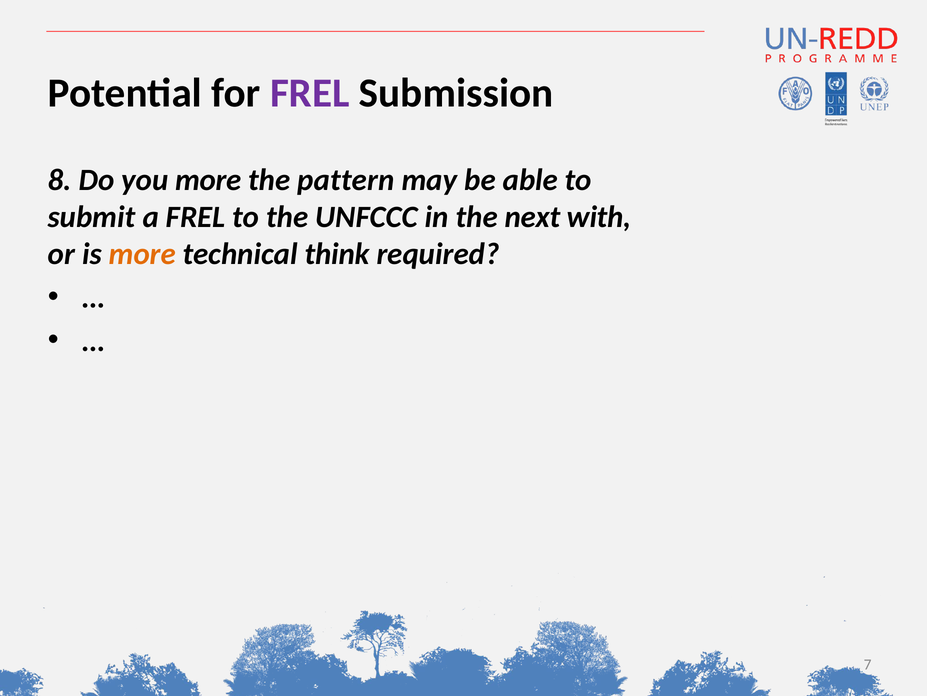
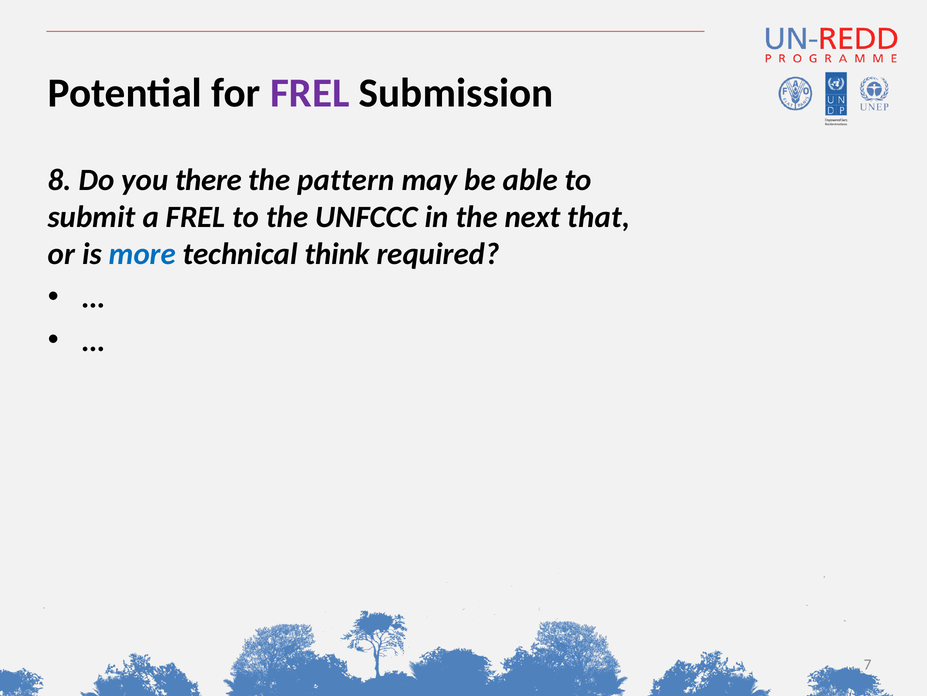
you more: more -> there
with: with -> that
more at (142, 254) colour: orange -> blue
